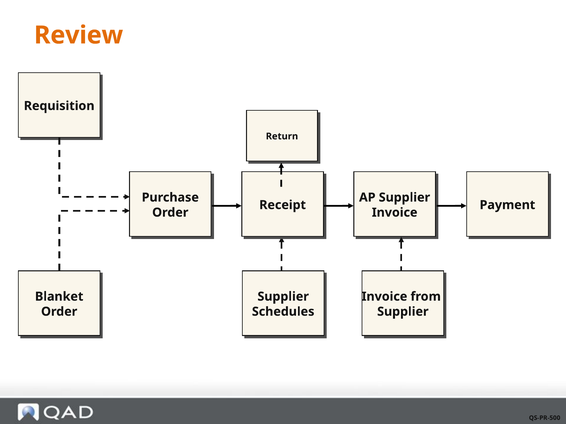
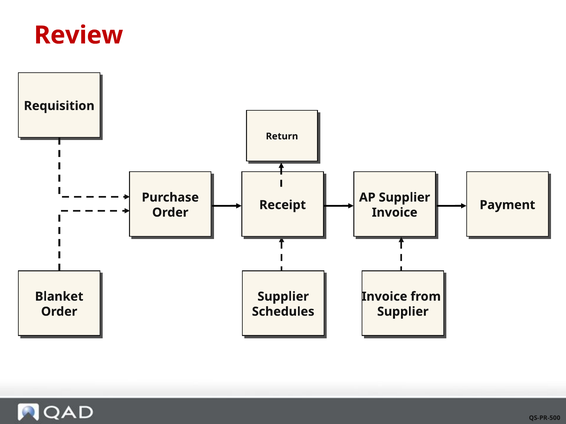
Review colour: orange -> red
